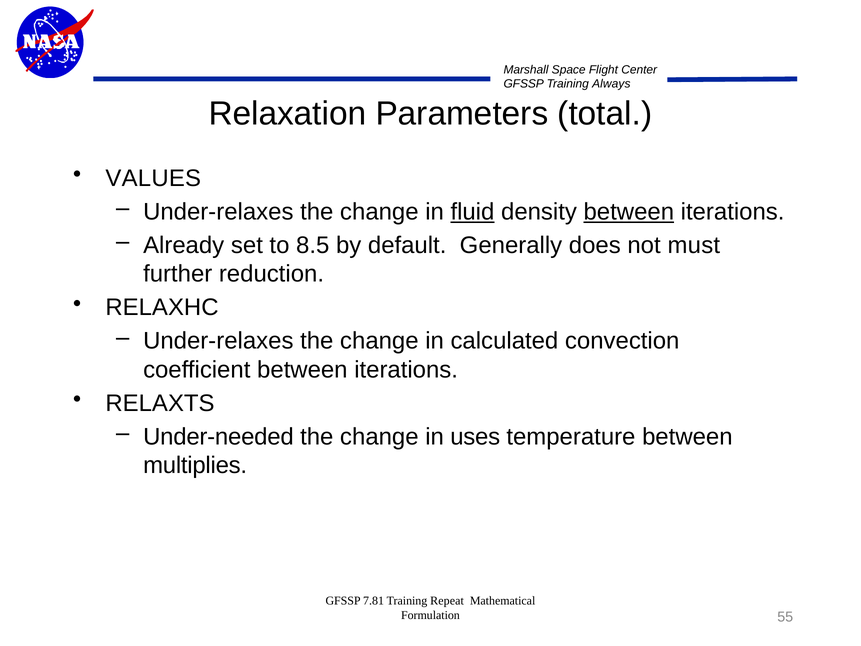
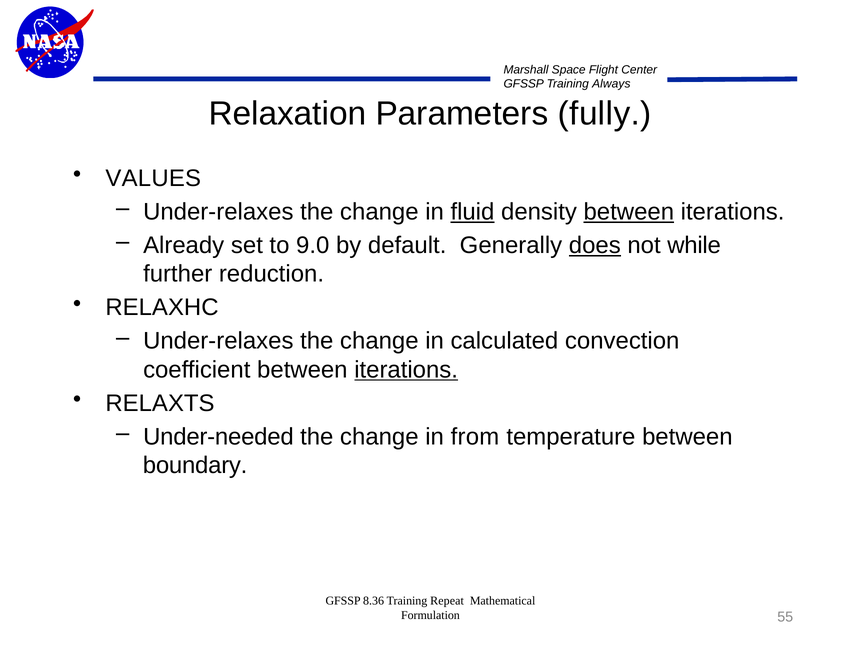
total: total -> fully
8.5: 8.5 -> 9.0
does underline: none -> present
must: must -> while
iterations at (406, 370) underline: none -> present
uses: uses -> from
multiplies: multiplies -> boundary
7.81: 7.81 -> 8.36
